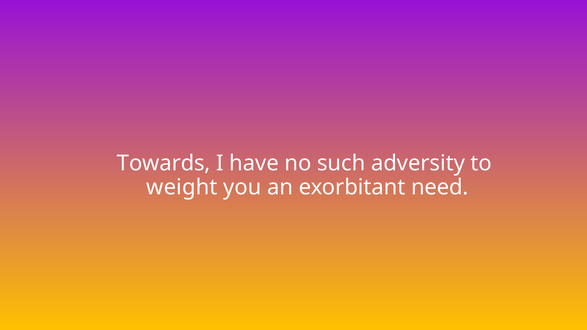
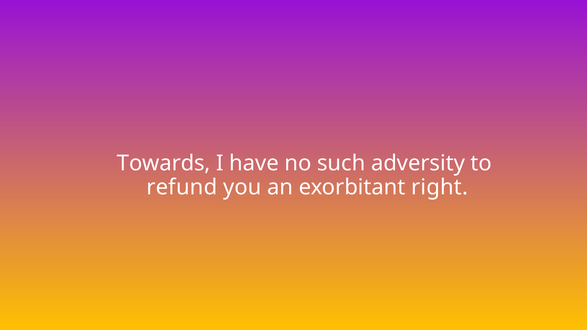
weight: weight -> refund
need: need -> right
